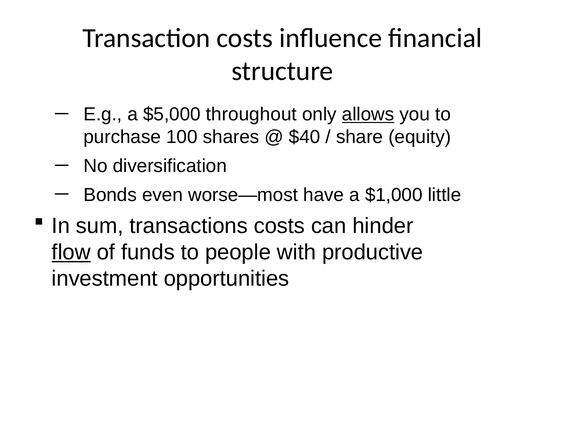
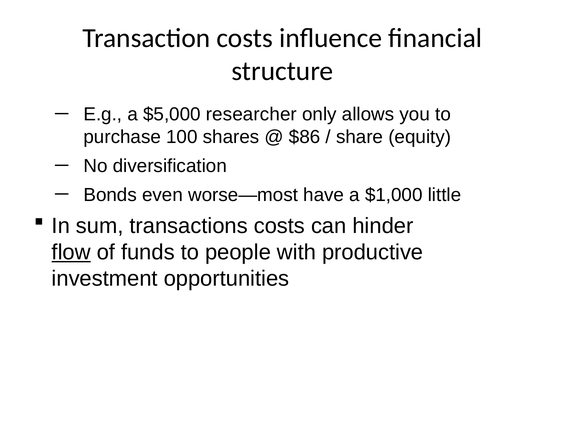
throughout: throughout -> researcher
allows underline: present -> none
$40: $40 -> $86
